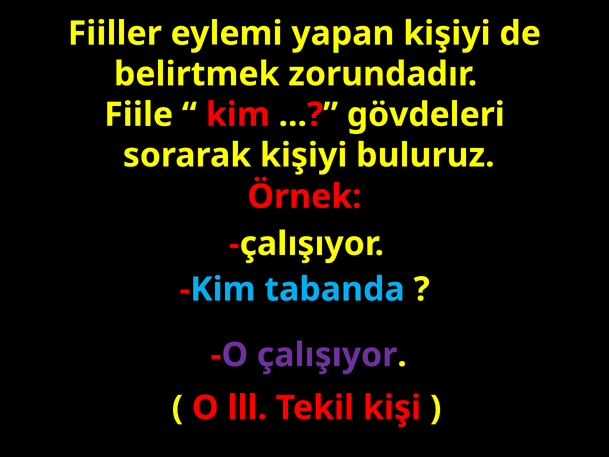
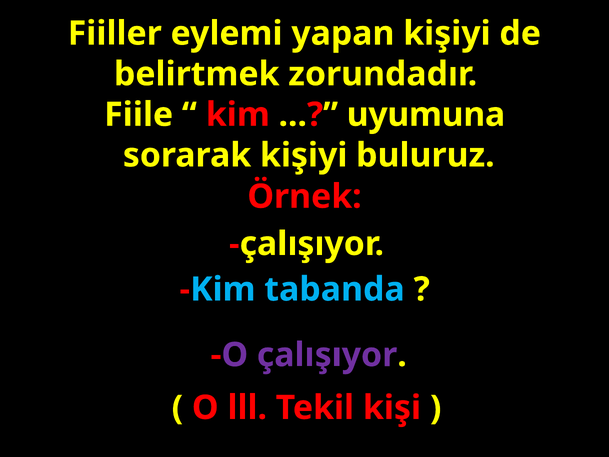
gövdeleri: gövdeleri -> uyumuna
